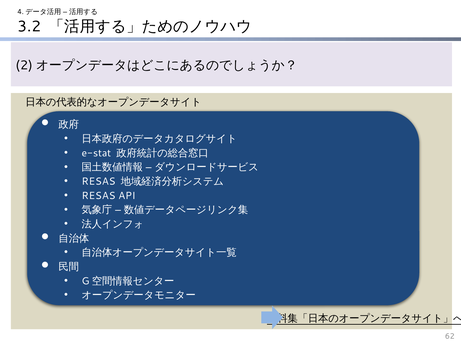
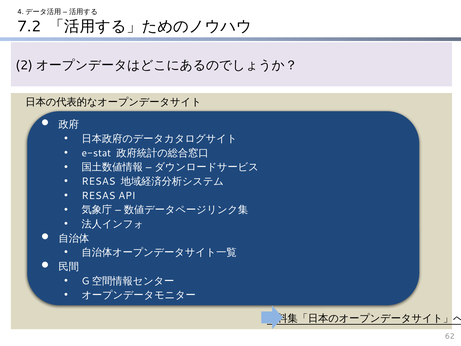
3.2: 3.2 -> 7.2
